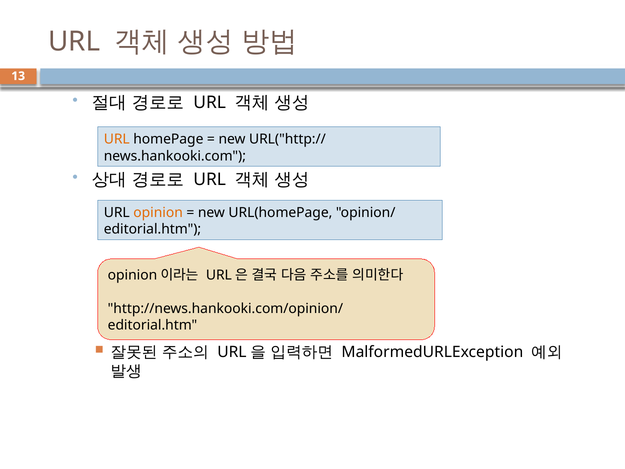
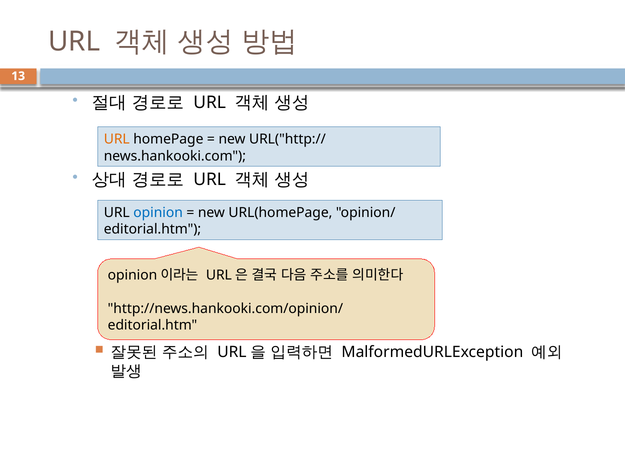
opinion colour: orange -> blue
